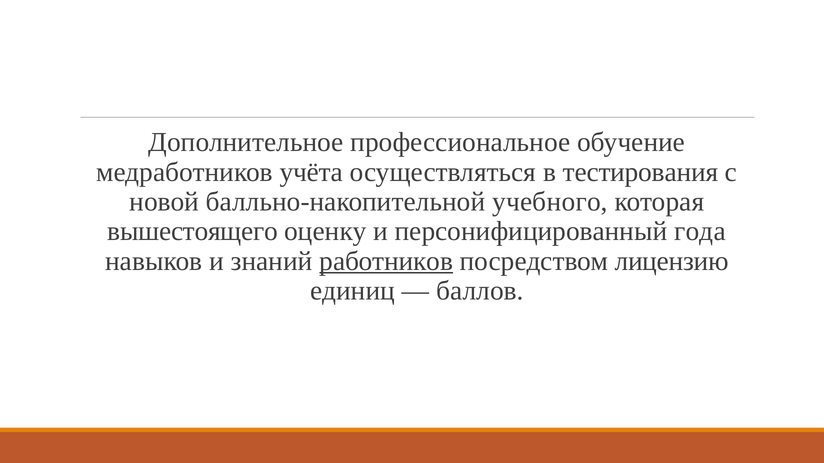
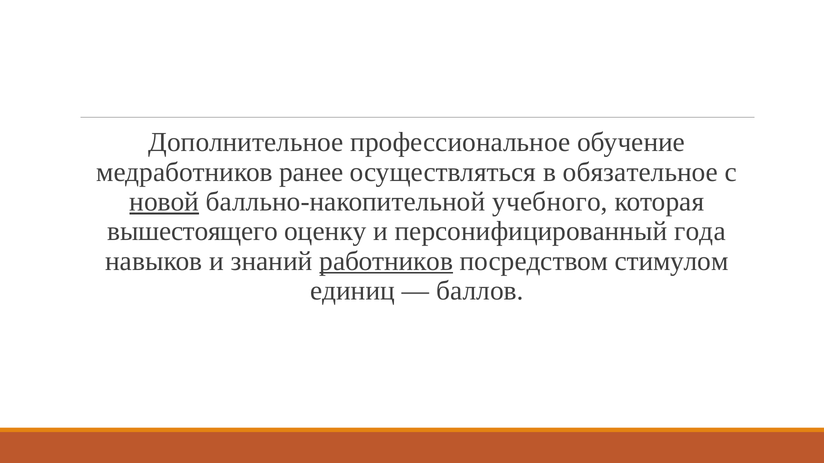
учёта: учёта -> ранее
тестирования: тестирования -> обязательное
новой underline: none -> present
лицензию: лицензию -> стимулом
